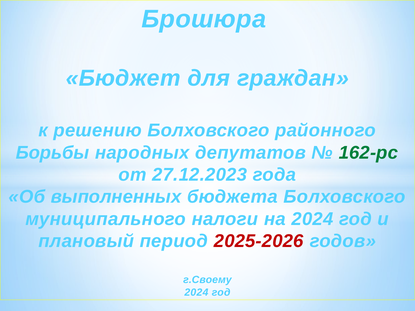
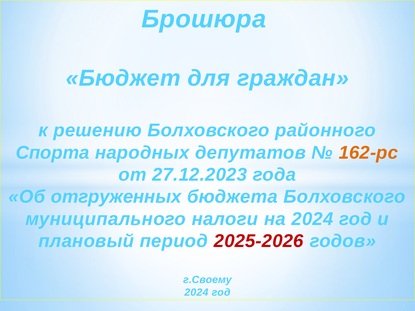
Борьбы: Борьбы -> Спорта
162-рс colour: green -> orange
выполненных: выполненных -> отгруженных
